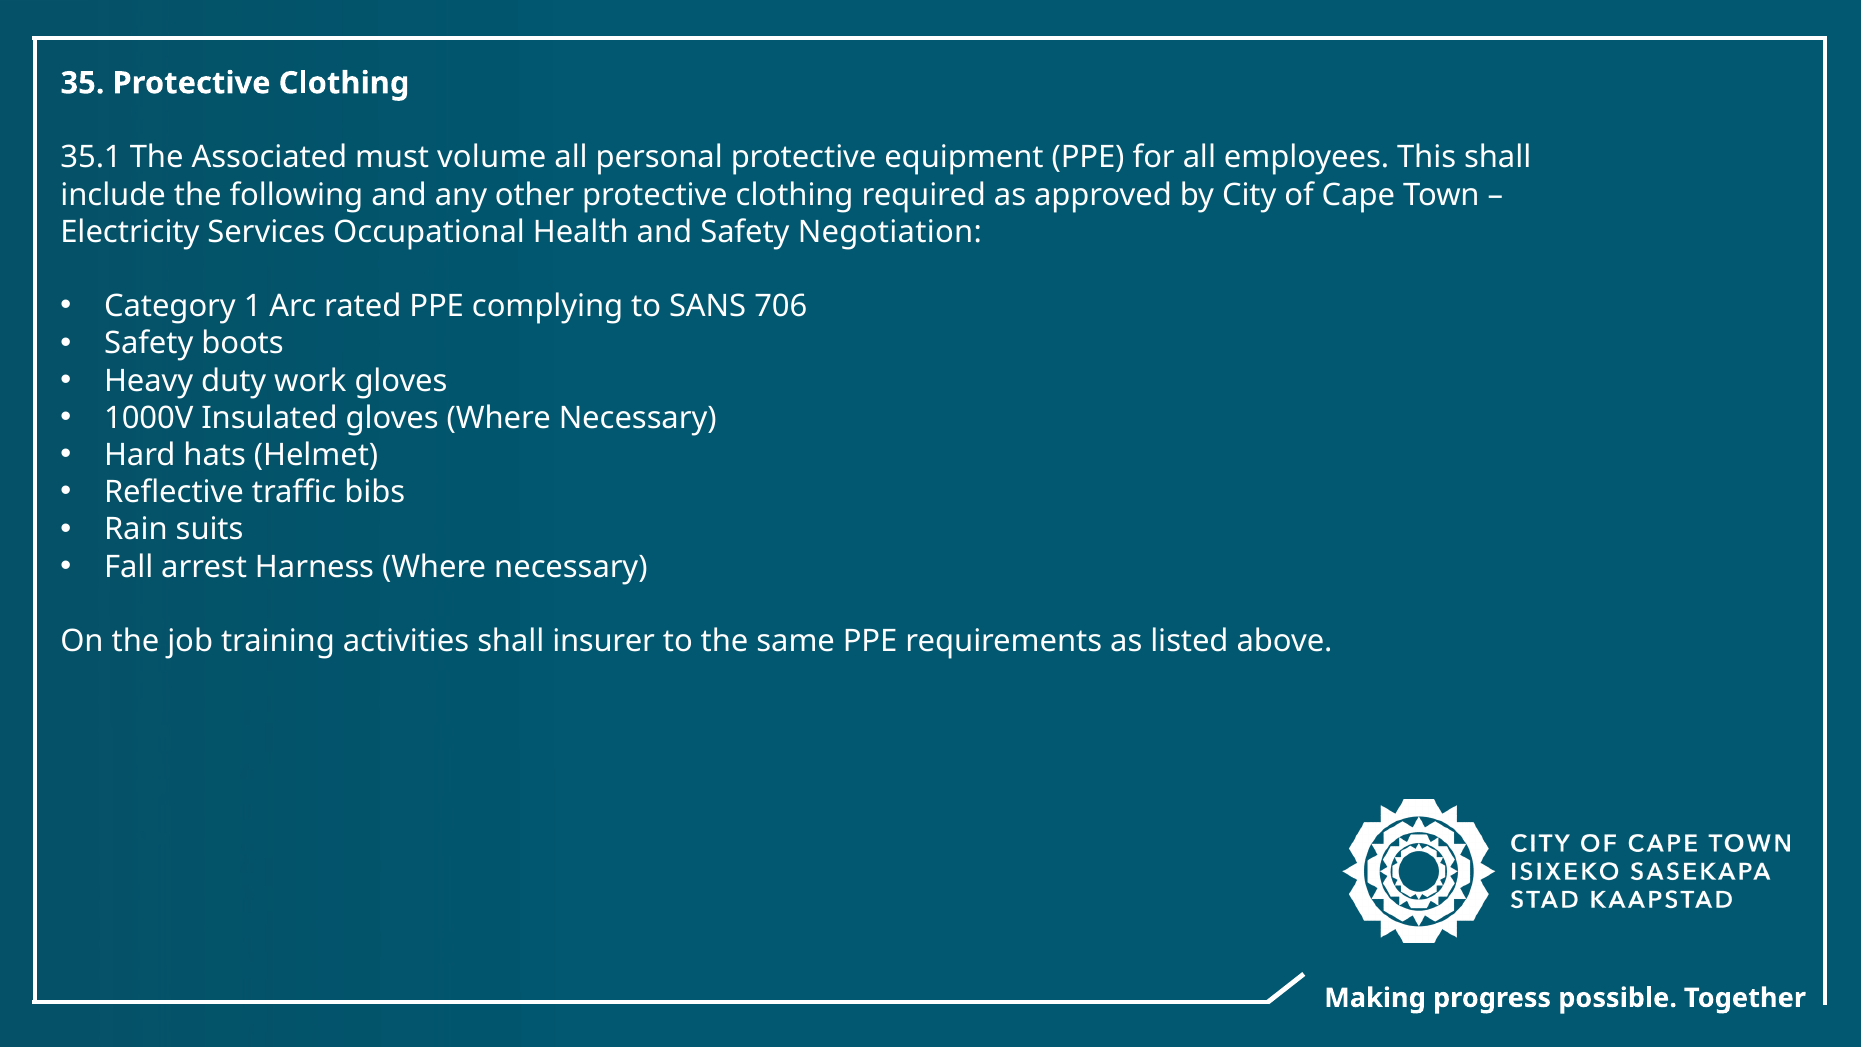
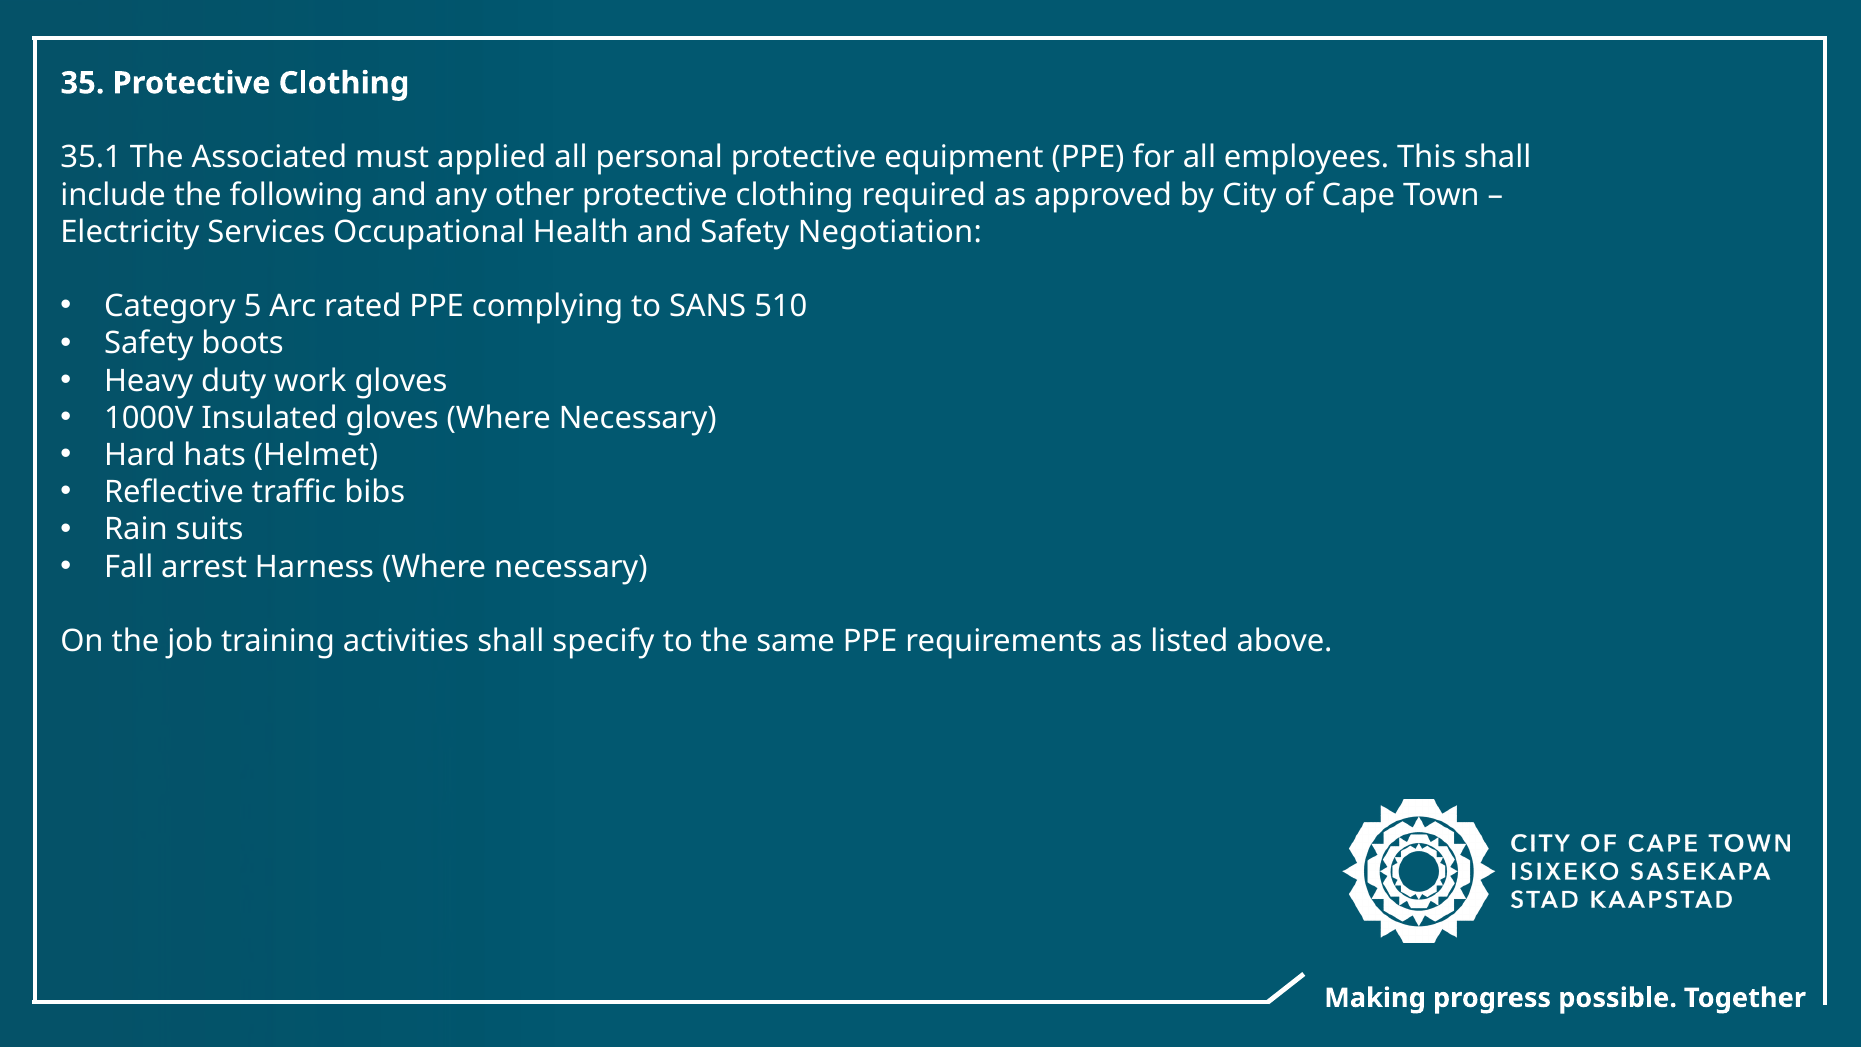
volume: volume -> applied
1: 1 -> 5
706: 706 -> 510
insurer: insurer -> specify
